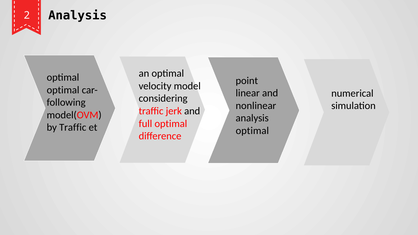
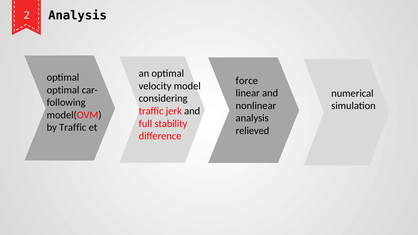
point: point -> force
full optimal: optimal -> stability
optimal at (252, 131): optimal -> relieved
